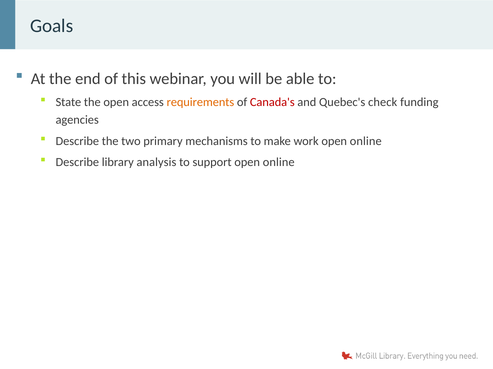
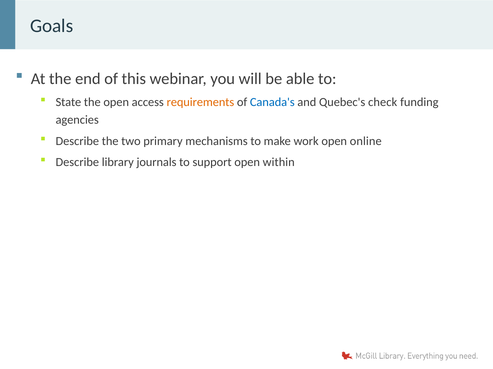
Canada's colour: red -> blue
analysis: analysis -> journals
support open online: online -> within
